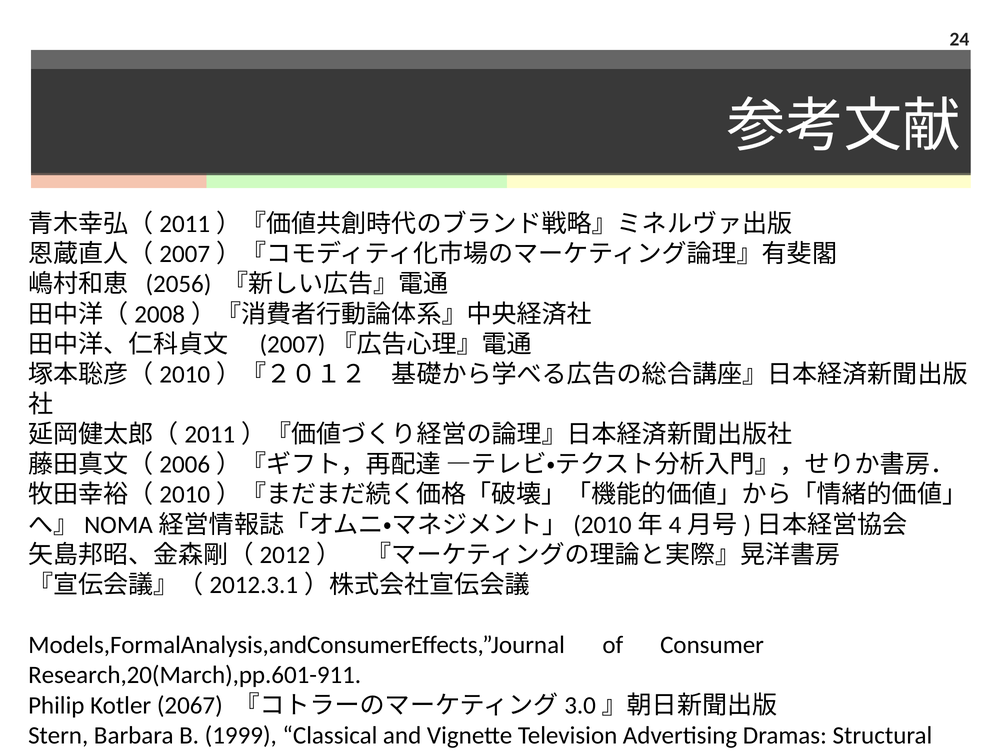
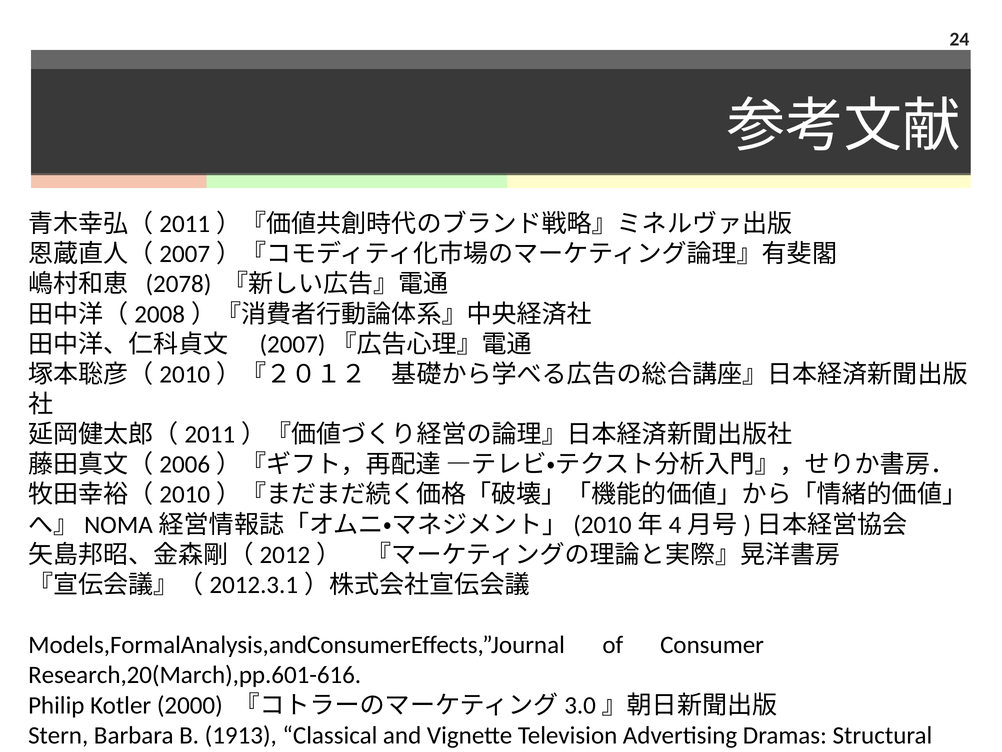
2056: 2056 -> 2078
Research,20(March),pp.601-911: Research,20(March),pp.601-911 -> Research,20(March),pp.601-616
2067: 2067 -> 2000
1999: 1999 -> 1913
